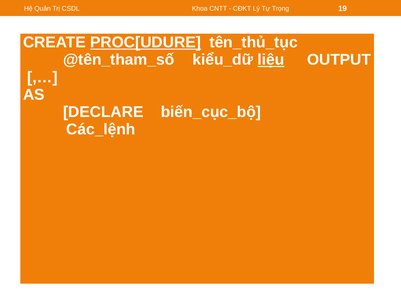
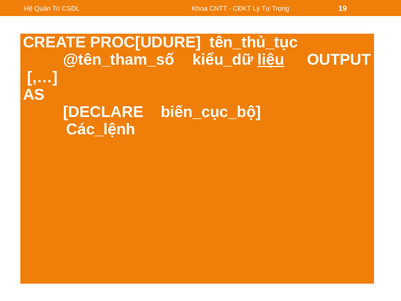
PROC[UDURE underline: present -> none
